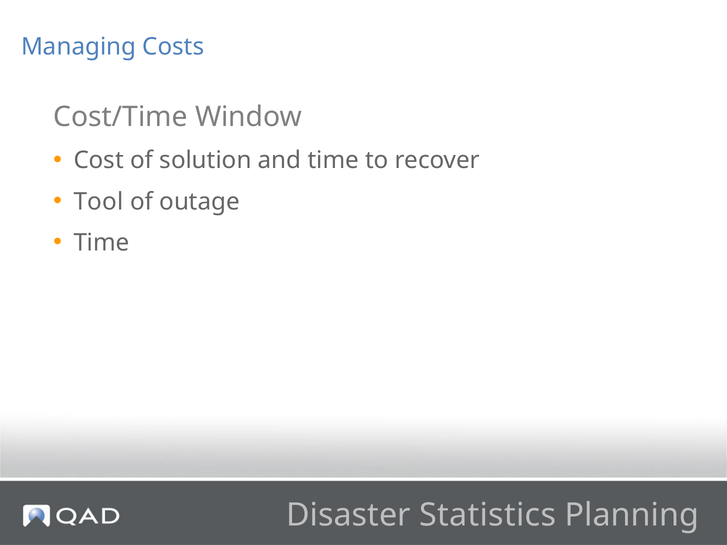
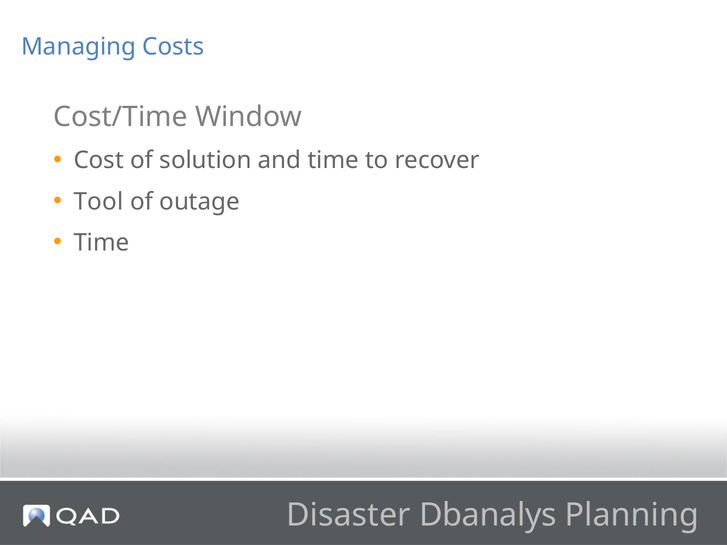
Statistics: Statistics -> Dbanalys
